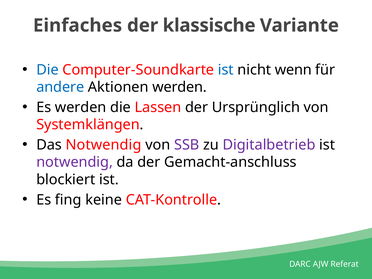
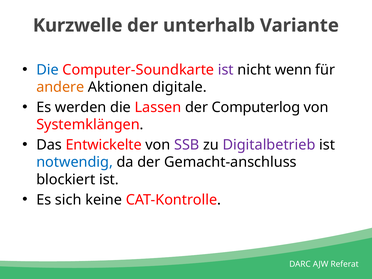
Einfaches: Einfaches -> Kurzwelle
klassische: klassische -> unterhalb
ist at (226, 70) colour: blue -> purple
andere colour: blue -> orange
Aktionen werden: werden -> digitale
Ursprünglich: Ursprünglich -> Computerlog
Das Notwendig: Notwendig -> Entwickelte
notwendig at (75, 162) colour: purple -> blue
fing: fing -> sich
